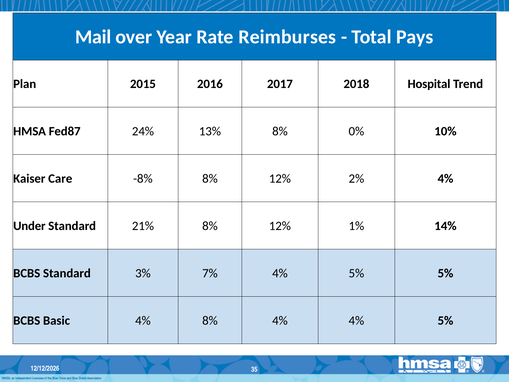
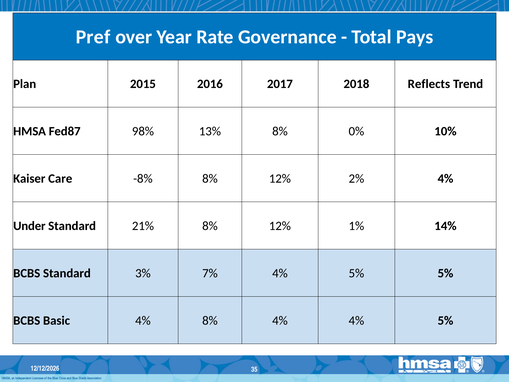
Mail: Mail -> Pref
Reimburses: Reimburses -> Governance
Hospital: Hospital -> Reflects
24%: 24% -> 98%
